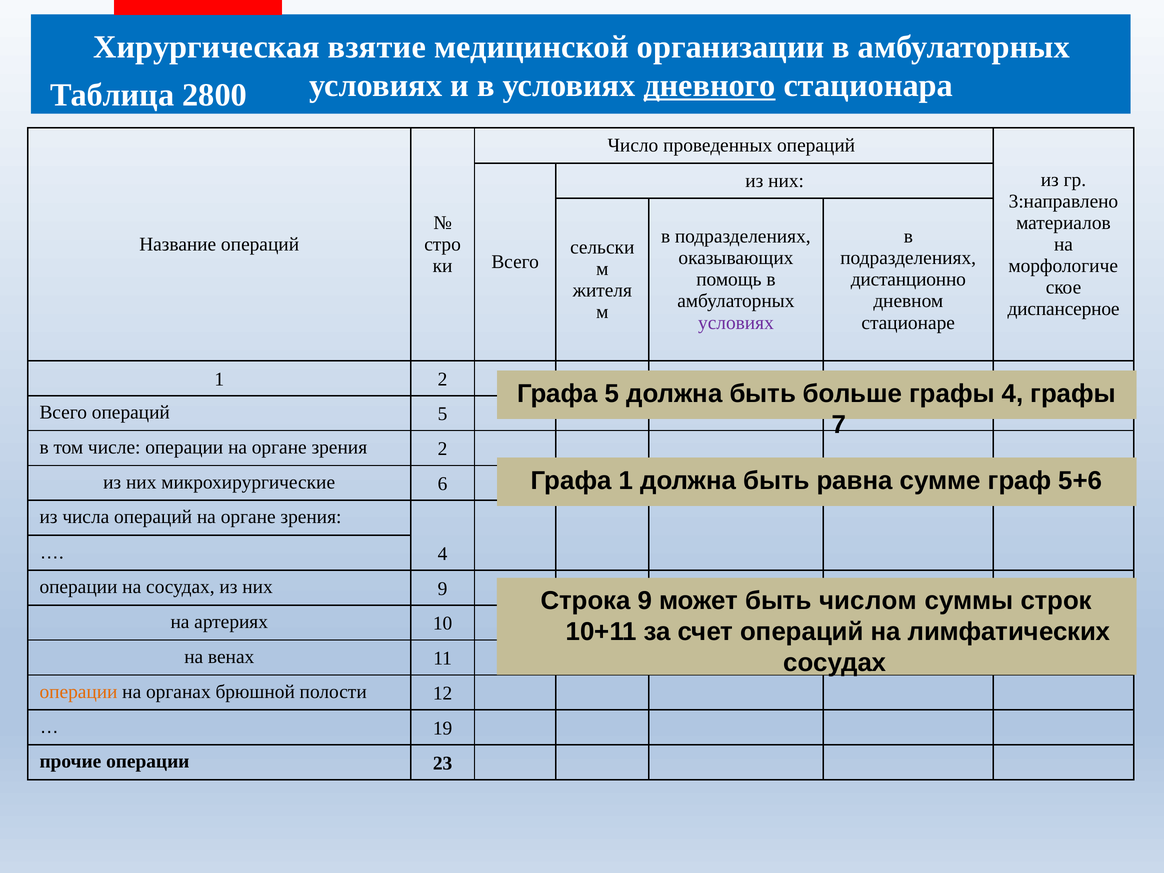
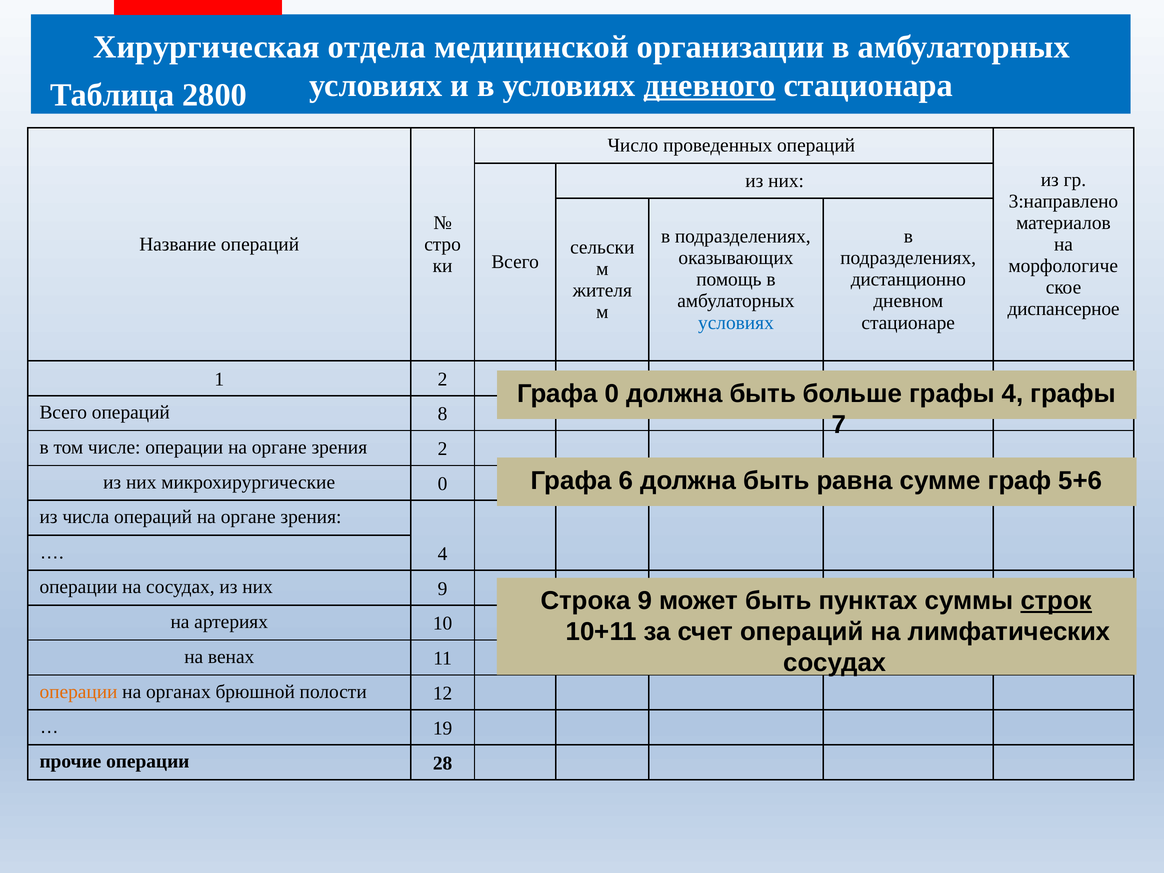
взятие: взятие -> отдела
условиях at (736, 323) colour: purple -> blue
Графа 5: 5 -> 0
операций 5: 5 -> 8
Графа 1: 1 -> 6
микрохирургические 6: 6 -> 0
числом: числом -> пунктах
строк underline: none -> present
23: 23 -> 28
